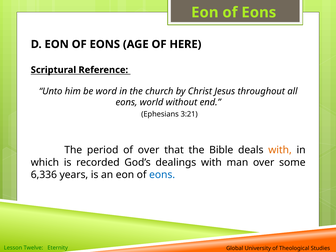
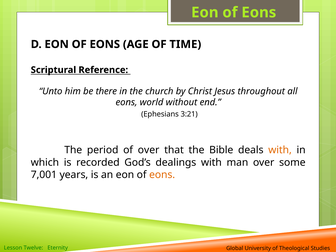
HERE: HERE -> TIME
word: word -> there
6,336: 6,336 -> 7,001
eons at (162, 175) colour: blue -> orange
